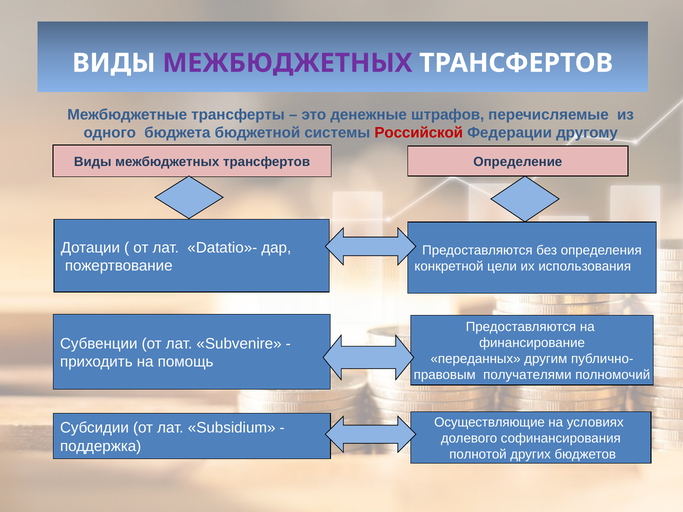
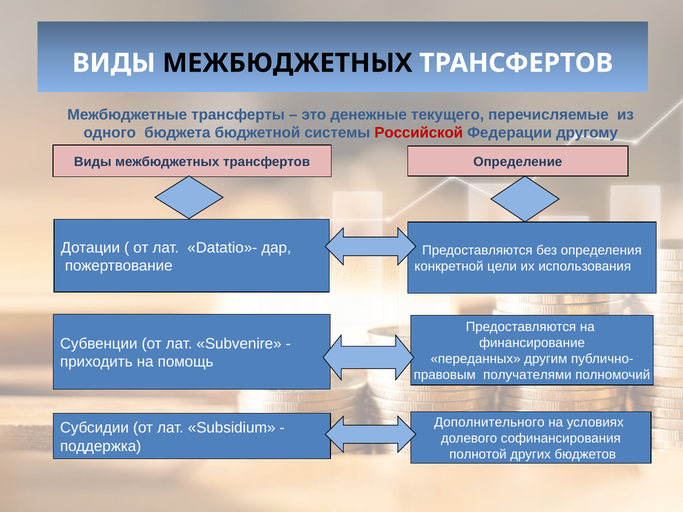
МЕЖБЮДЖЕТНЫХ at (287, 63) colour: purple -> black
штрафов: штрафов -> текущего
Осуществляющие: Осуществляющие -> Дополнительного
